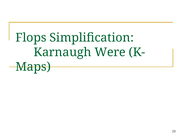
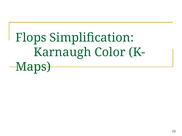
Were: Were -> Color
